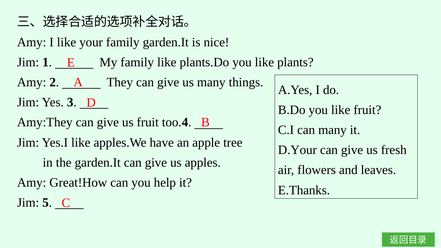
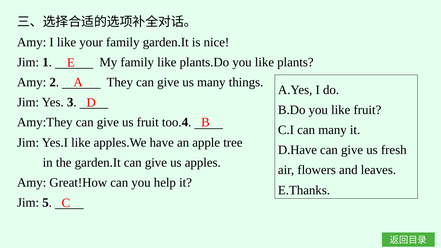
D.Your: D.Your -> D.Have
